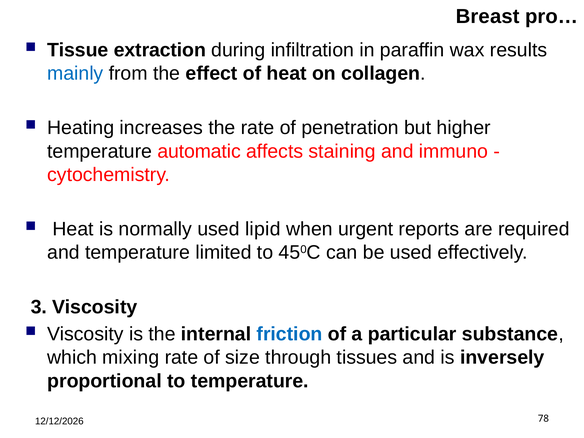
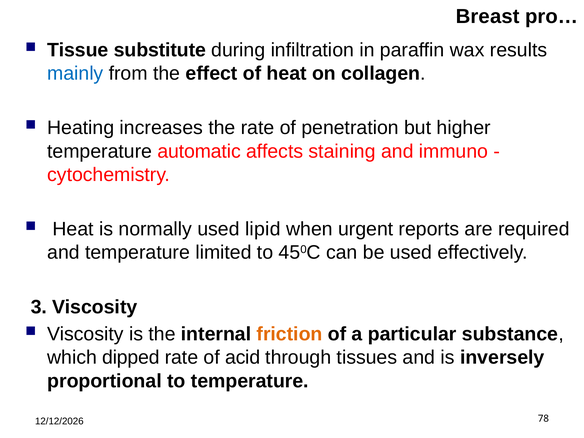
extraction: extraction -> substitute
friction colour: blue -> orange
mixing: mixing -> dipped
size: size -> acid
